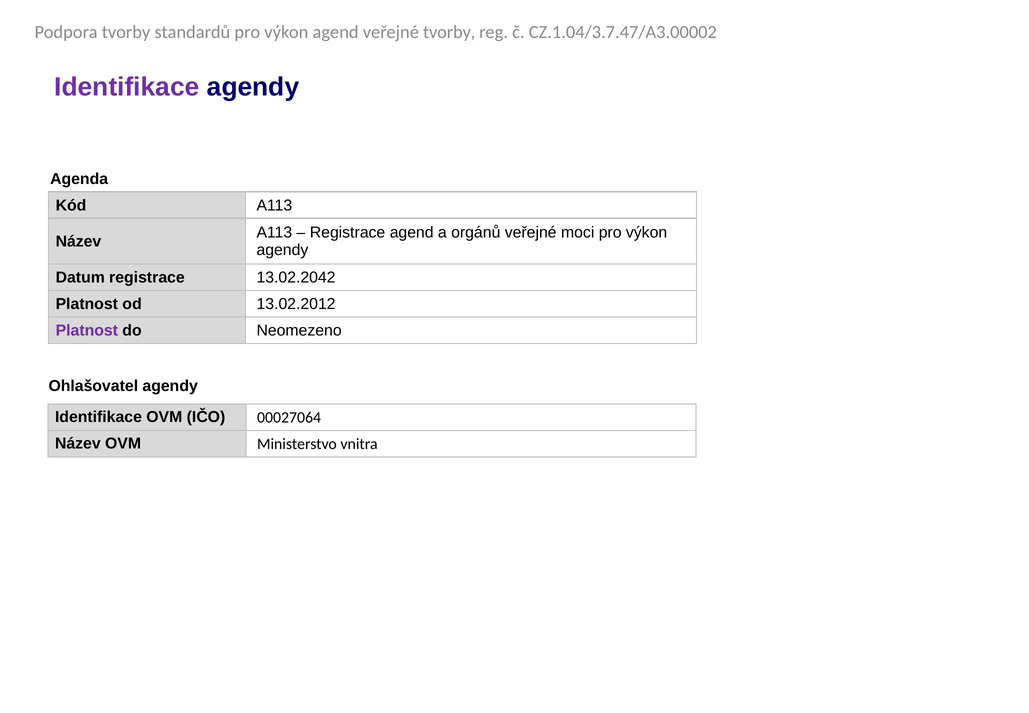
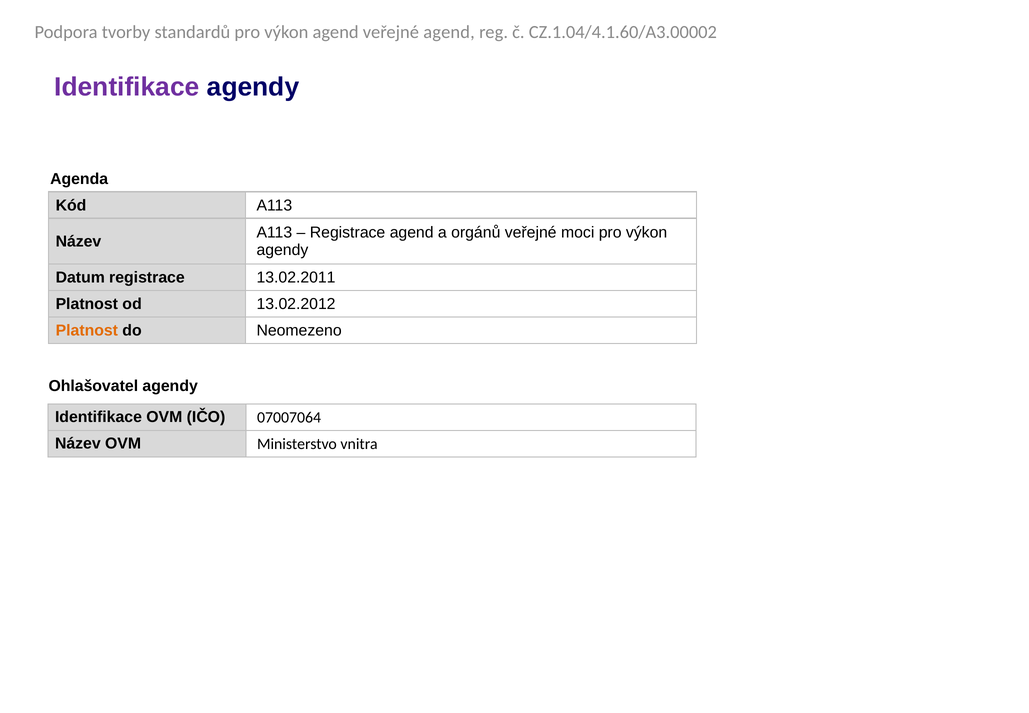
veřejné tvorby: tvorby -> agend
CZ.1.04/3.7.47/A3.00002: CZ.1.04/3.7.47/A3.00002 -> CZ.1.04/4.1.60/A3.00002
13.02.2042: 13.02.2042 -> 13.02.2011
Platnost at (87, 330) colour: purple -> orange
00027064: 00027064 -> 07007064
